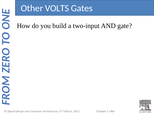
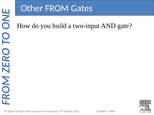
VOLTS: VOLTS -> FROM
